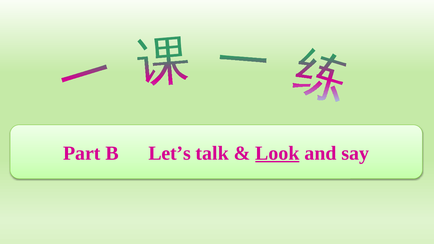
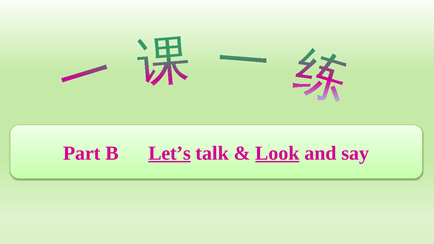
Let’s underline: none -> present
